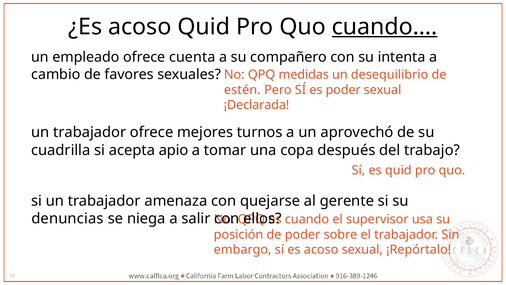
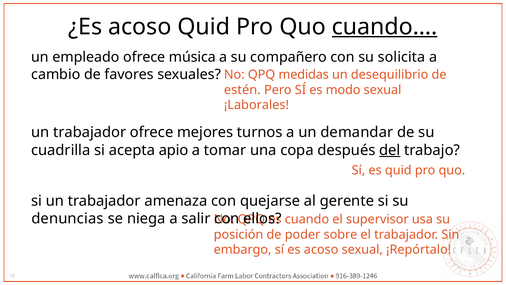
cuenta: cuenta -> música
intenta: intenta -> solicita
es poder: poder -> modo
¡Declarada: ¡Declarada -> ¡Laborales
aprovechó: aprovechó -> demandar
del underline: none -> present
